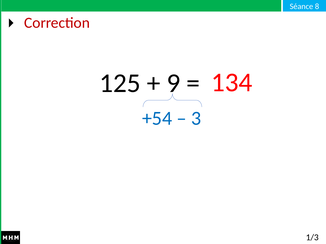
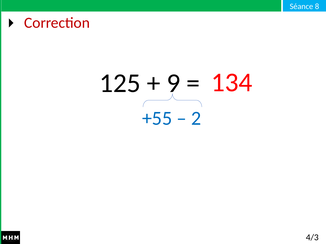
+54: +54 -> +55
3: 3 -> 2
1/3: 1/3 -> 4/3
